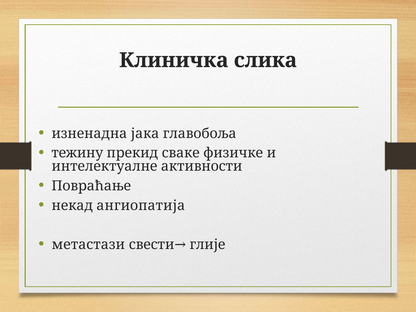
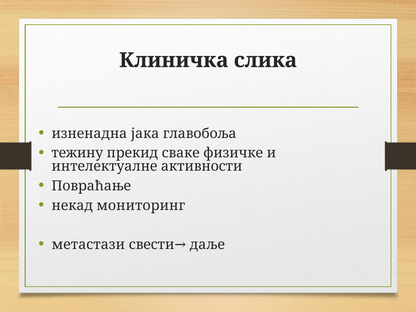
ангиопатија: ангиопатија -> мониторинг
глије: глије -> даље
